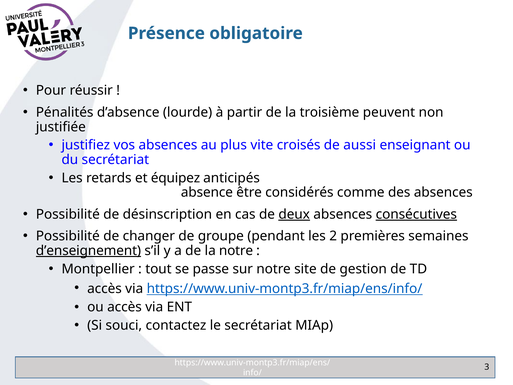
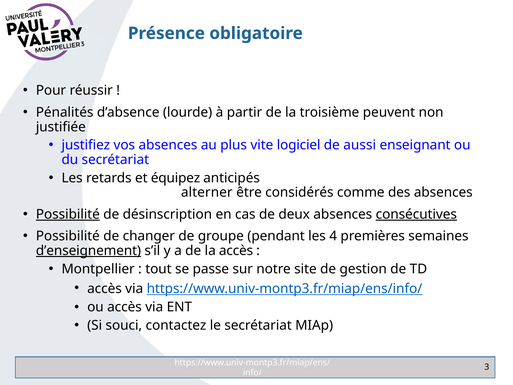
croisés: croisés -> logiciel
absence: absence -> alterner
Possibilité at (68, 214) underline: none -> present
deux underline: present -> none
2: 2 -> 4
la notre: notre -> accès
